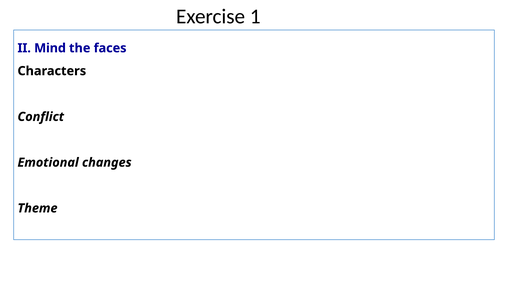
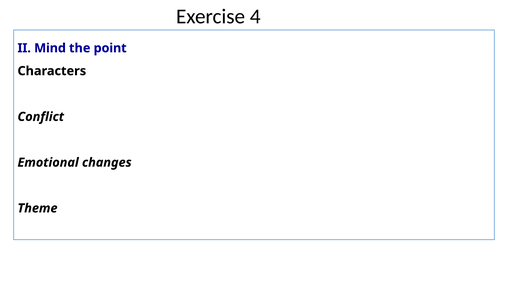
1: 1 -> 4
faces: faces -> point
